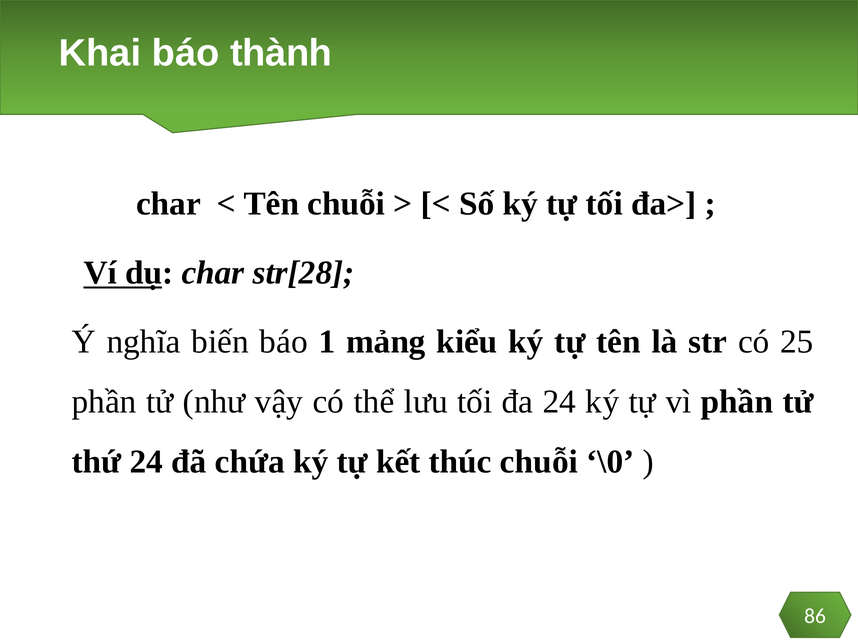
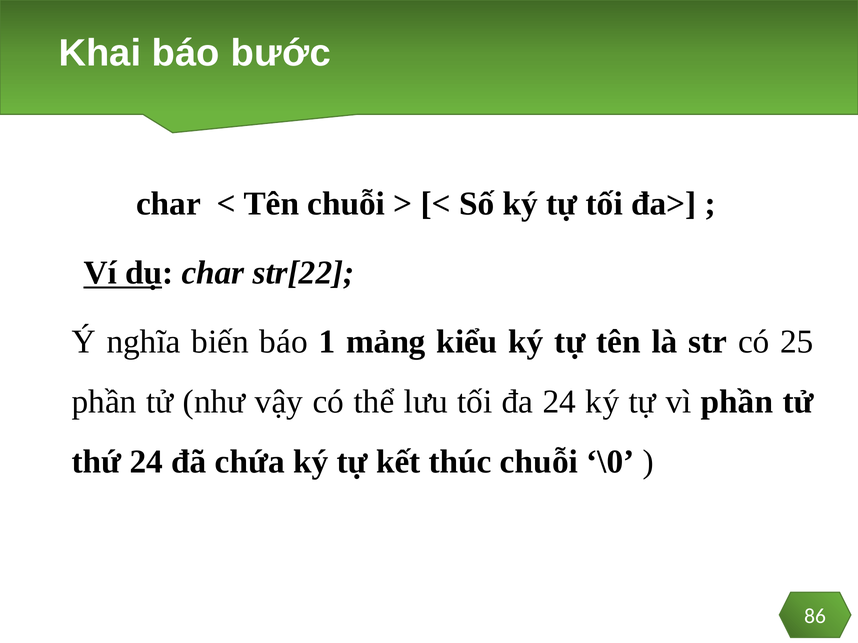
thành: thành -> bước
str[28: str[28 -> str[22
